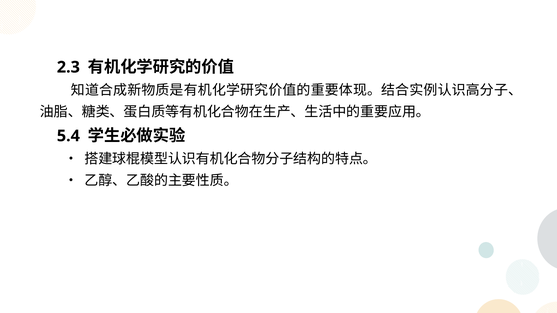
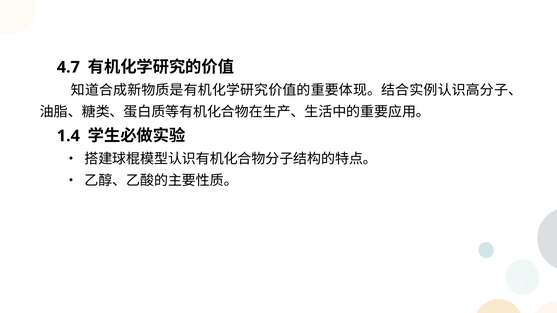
2.3: 2.3 -> 4.7
5.4: 5.4 -> 1.4
